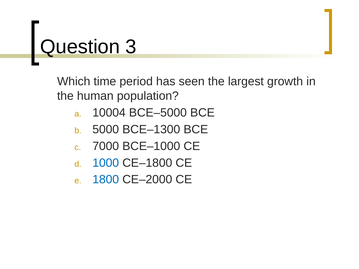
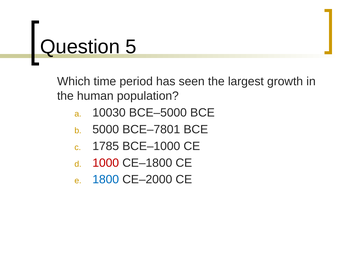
3: 3 -> 5
10004: 10004 -> 10030
BCE–1300: BCE–1300 -> BCE–7801
7000: 7000 -> 1785
1000 colour: blue -> red
